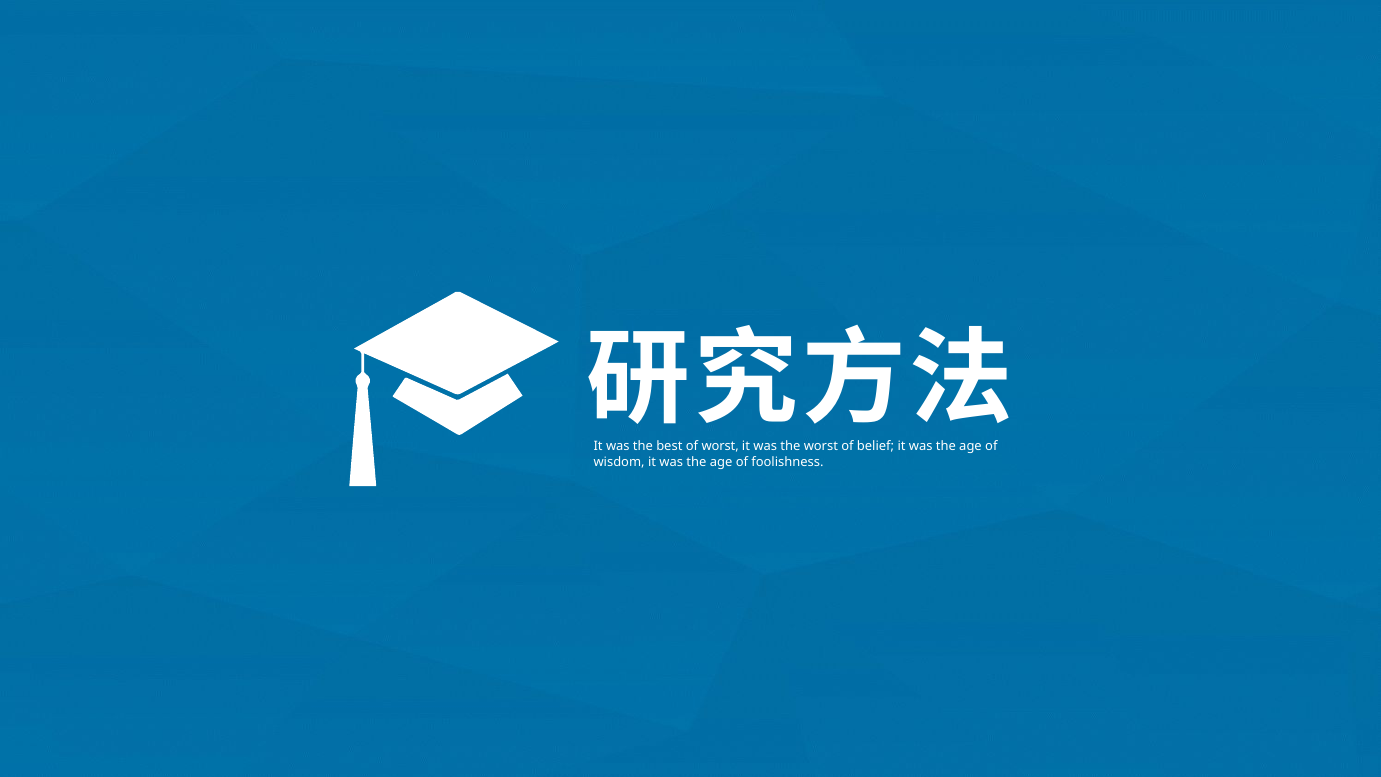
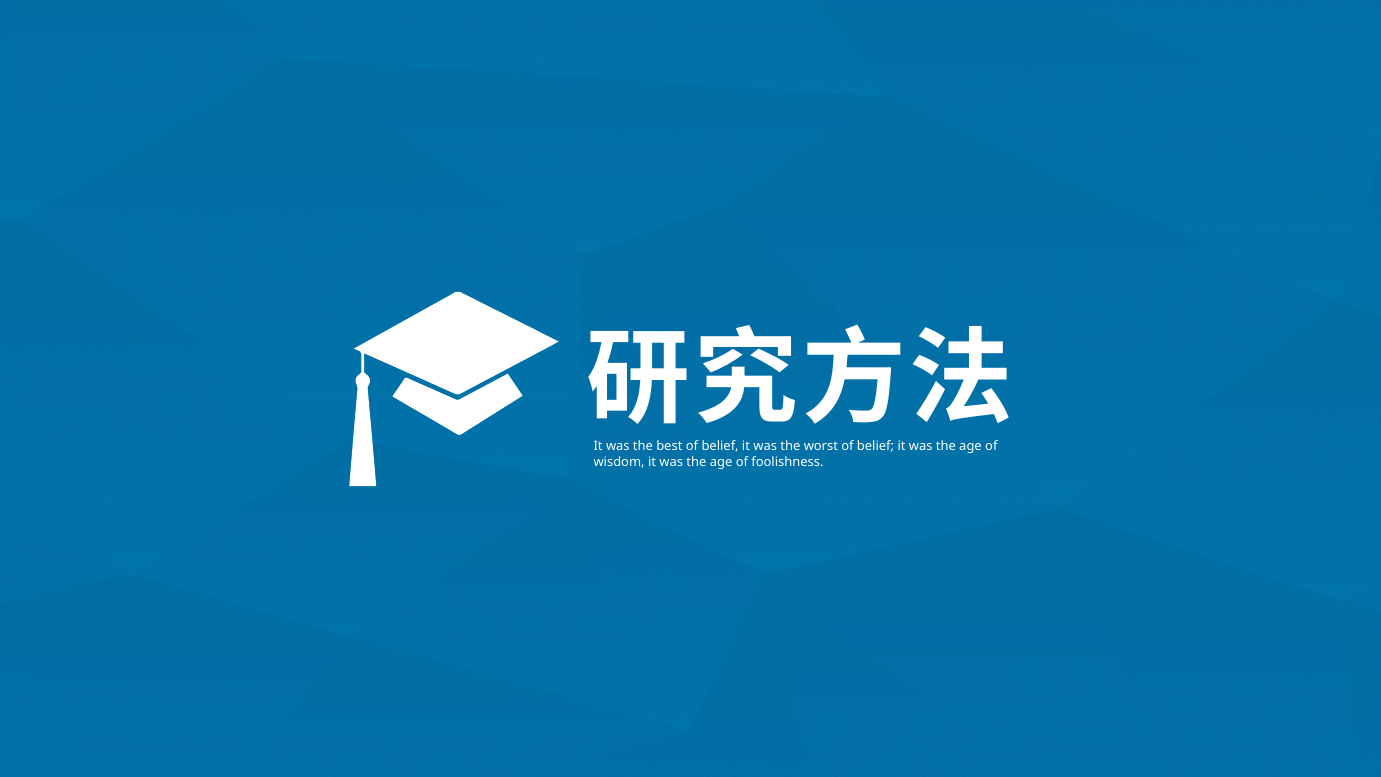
best of worst: worst -> belief
